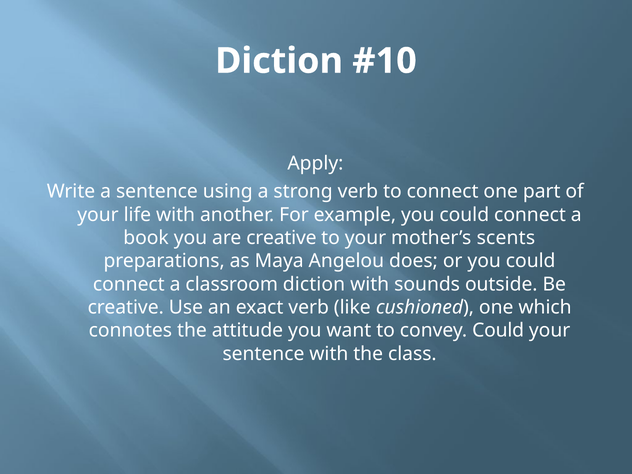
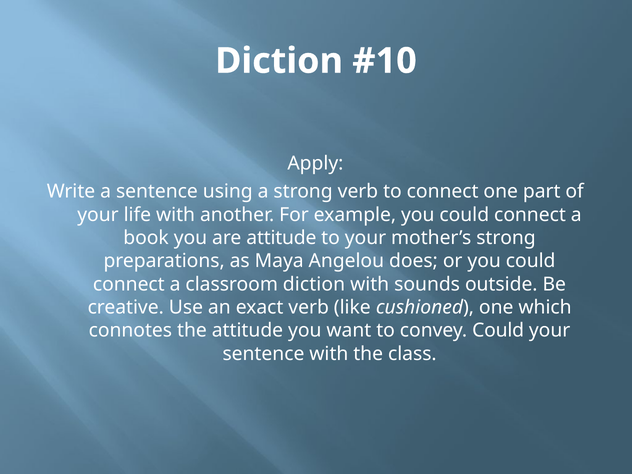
are creative: creative -> attitude
mother’s scents: scents -> strong
